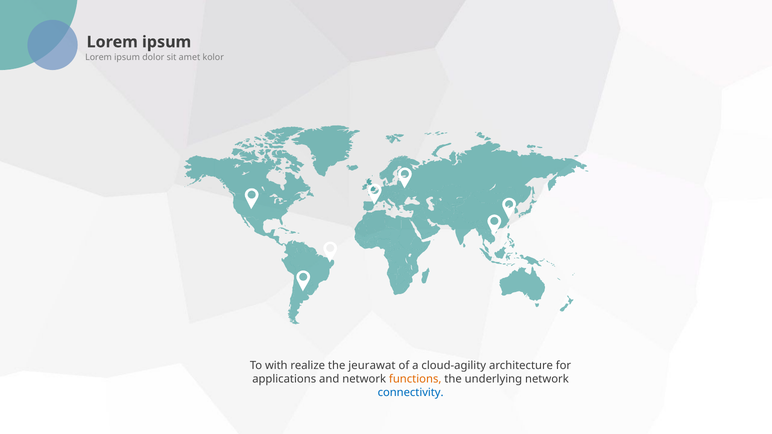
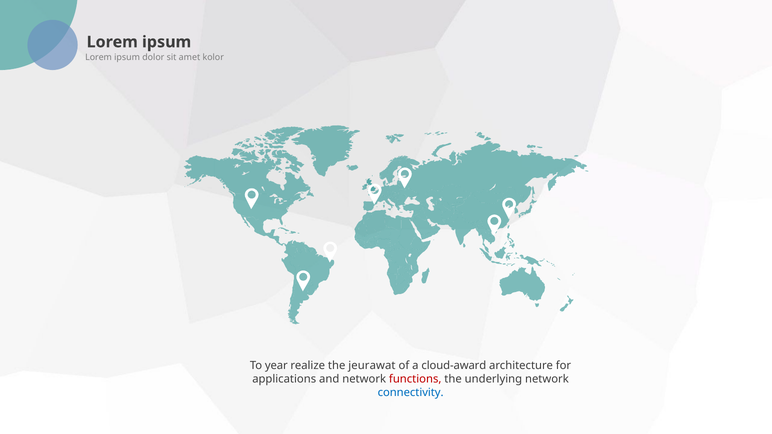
with: with -> year
cloud-agility: cloud-agility -> cloud-award
functions colour: orange -> red
